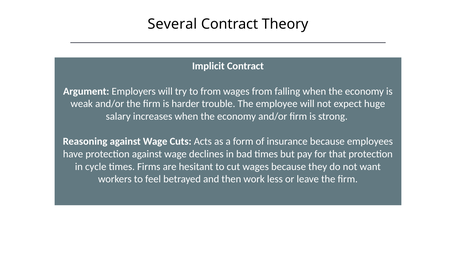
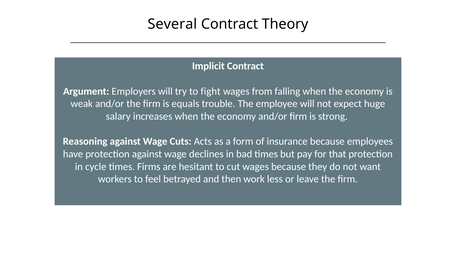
to from: from -> fight
harder: harder -> equals
